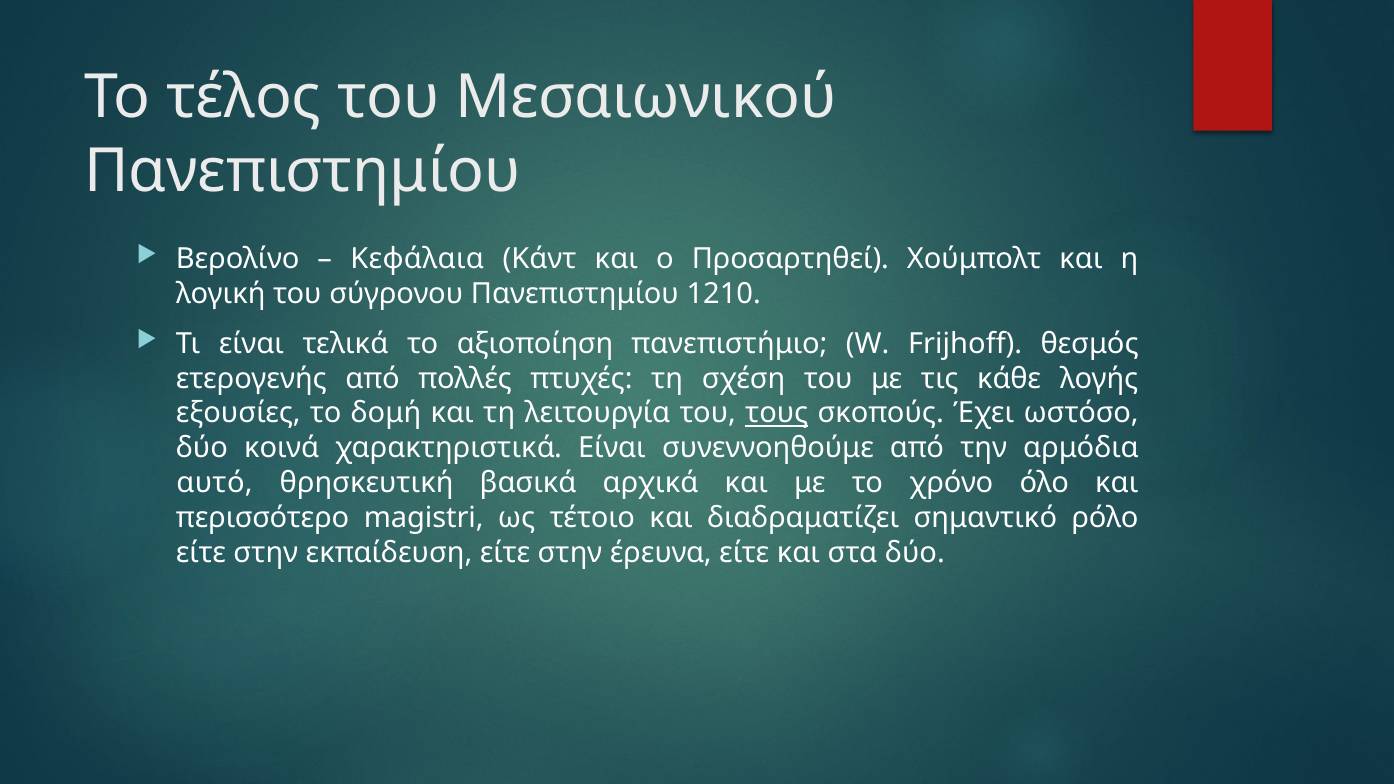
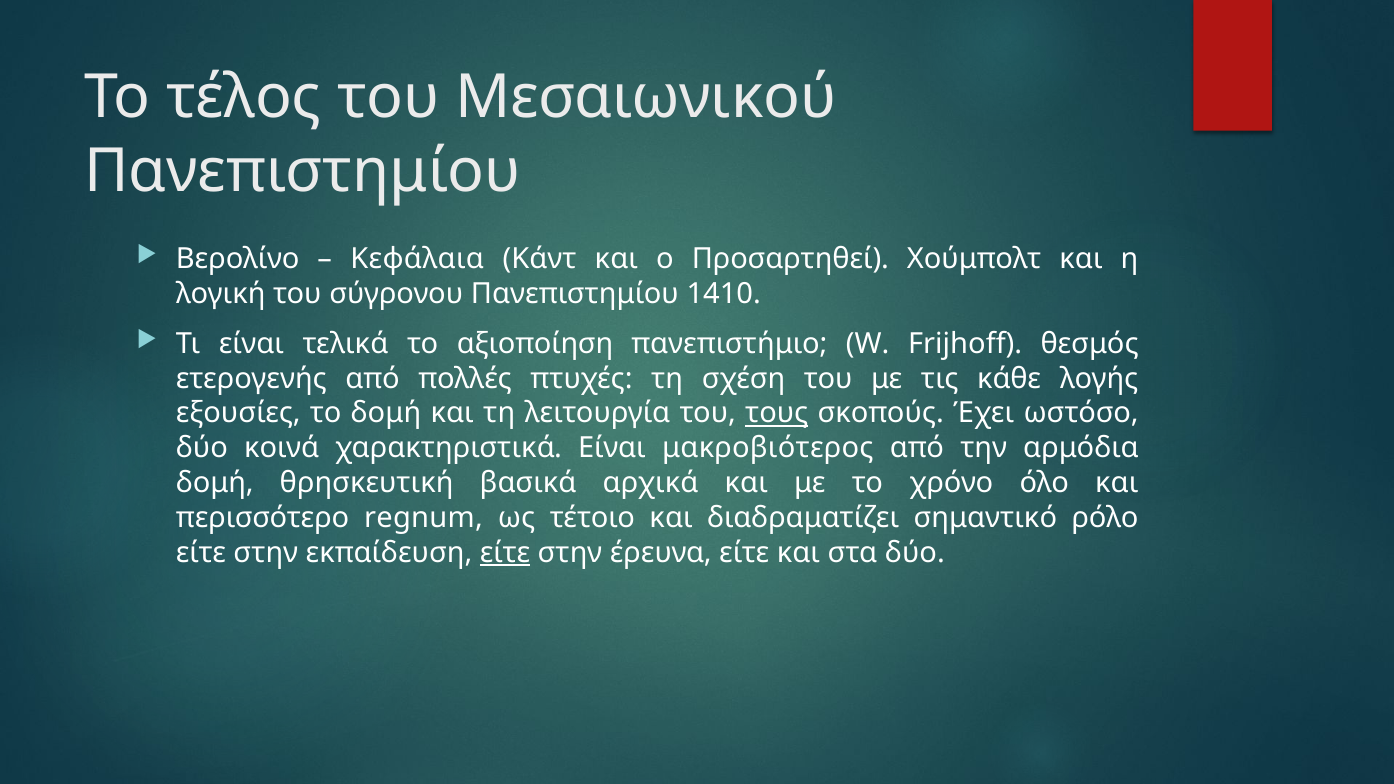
1210: 1210 -> 1410
συνεννοηθούμε: συνεννοηθούμε -> μακροβιότερος
αυτό at (215, 483): αυτό -> δομή
magistri: magistri -> regnum
είτε at (505, 553) underline: none -> present
